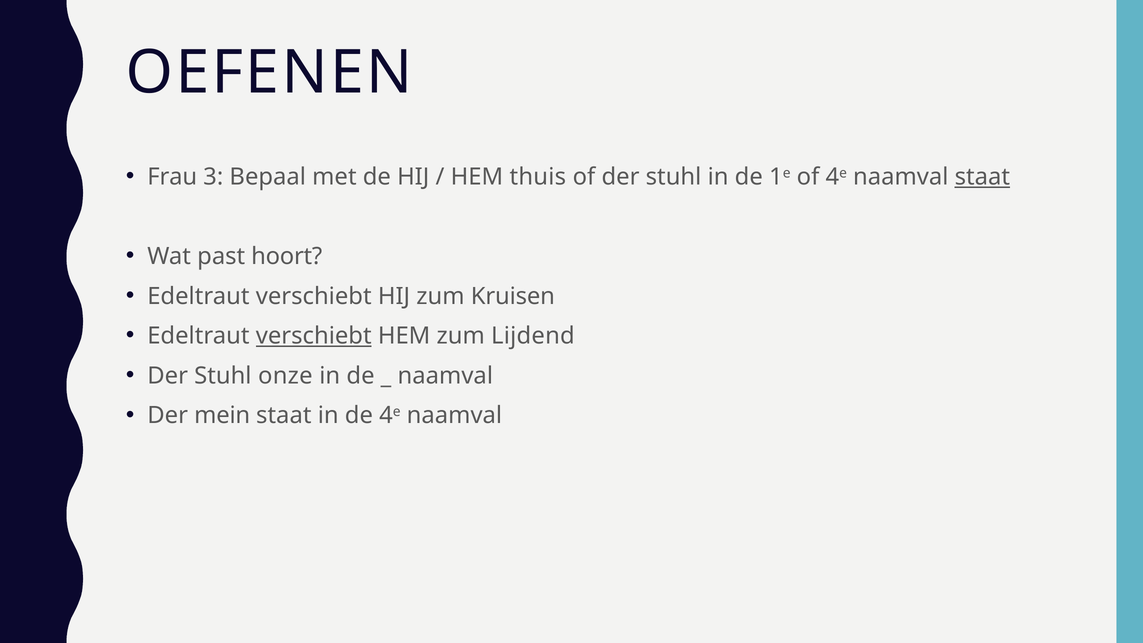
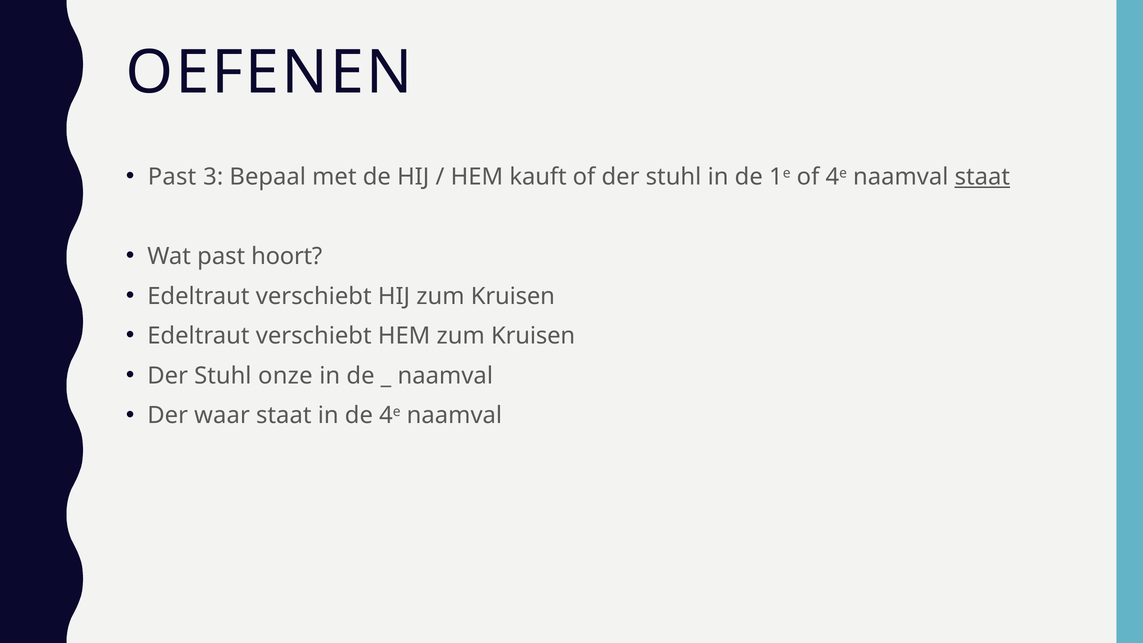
Frau at (172, 177): Frau -> Past
thuis: thuis -> kauft
verschiebt at (314, 336) underline: present -> none
HEM zum Lijdend: Lijdend -> Kruisen
mein: mein -> waar
